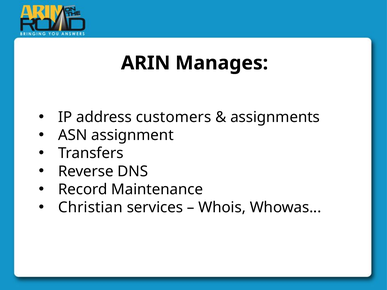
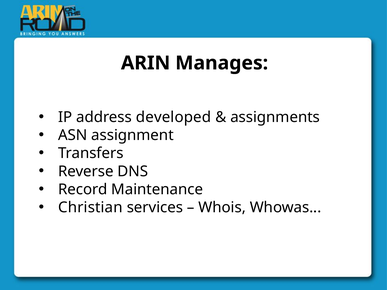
customers: customers -> developed
